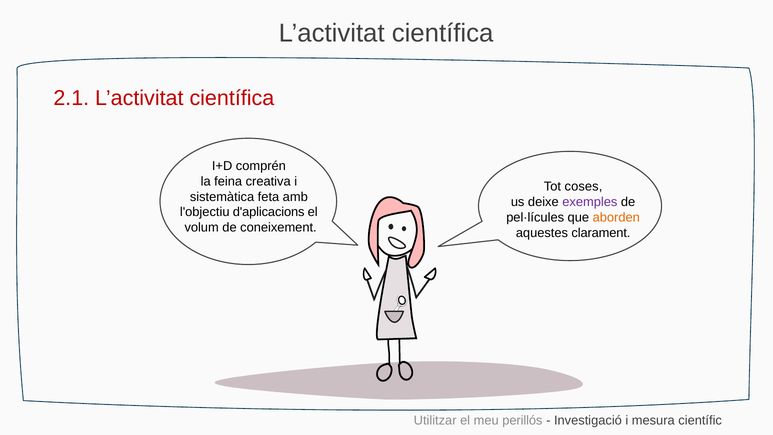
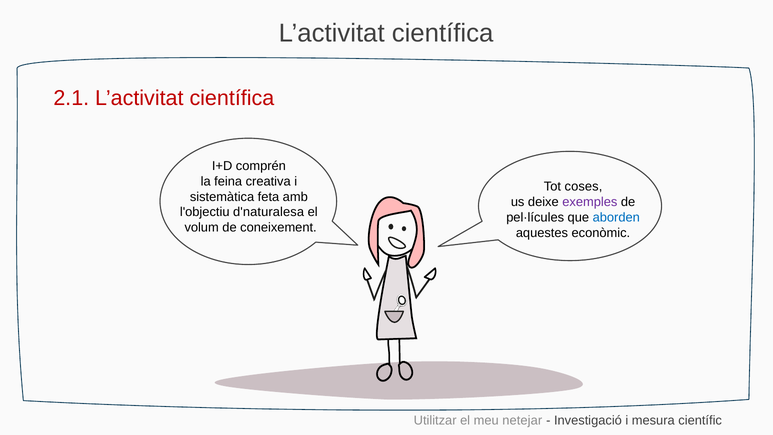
d'aplicacions: d'aplicacions -> d'naturalesa
aborden colour: orange -> blue
clarament: clarament -> econòmic
perillós: perillós -> netejar
